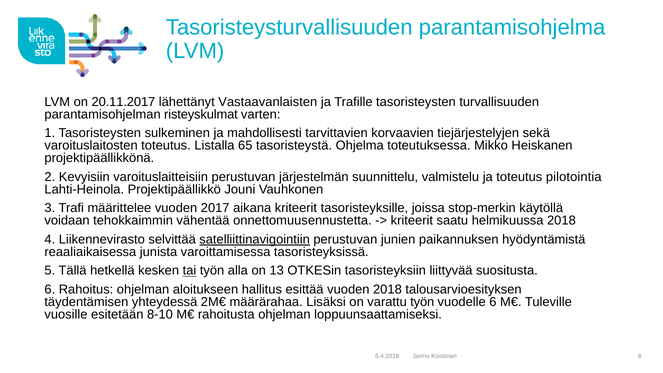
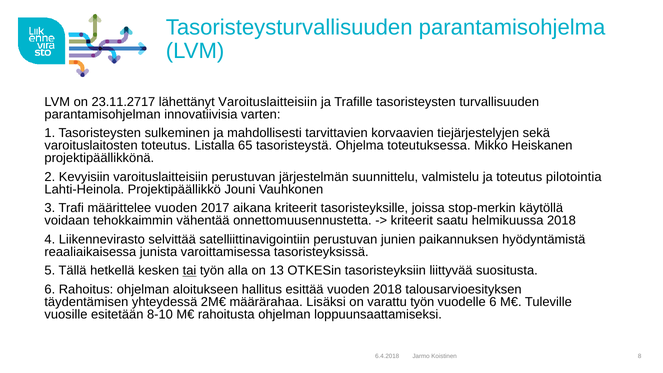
20.11.2017: 20.11.2017 -> 23.11.2717
lähettänyt Vastaavanlaisten: Vastaavanlaisten -> Varoituslaitteisiin
risteyskulmat: risteyskulmat -> innovatiivisia
satelliittinavigointiin underline: present -> none
